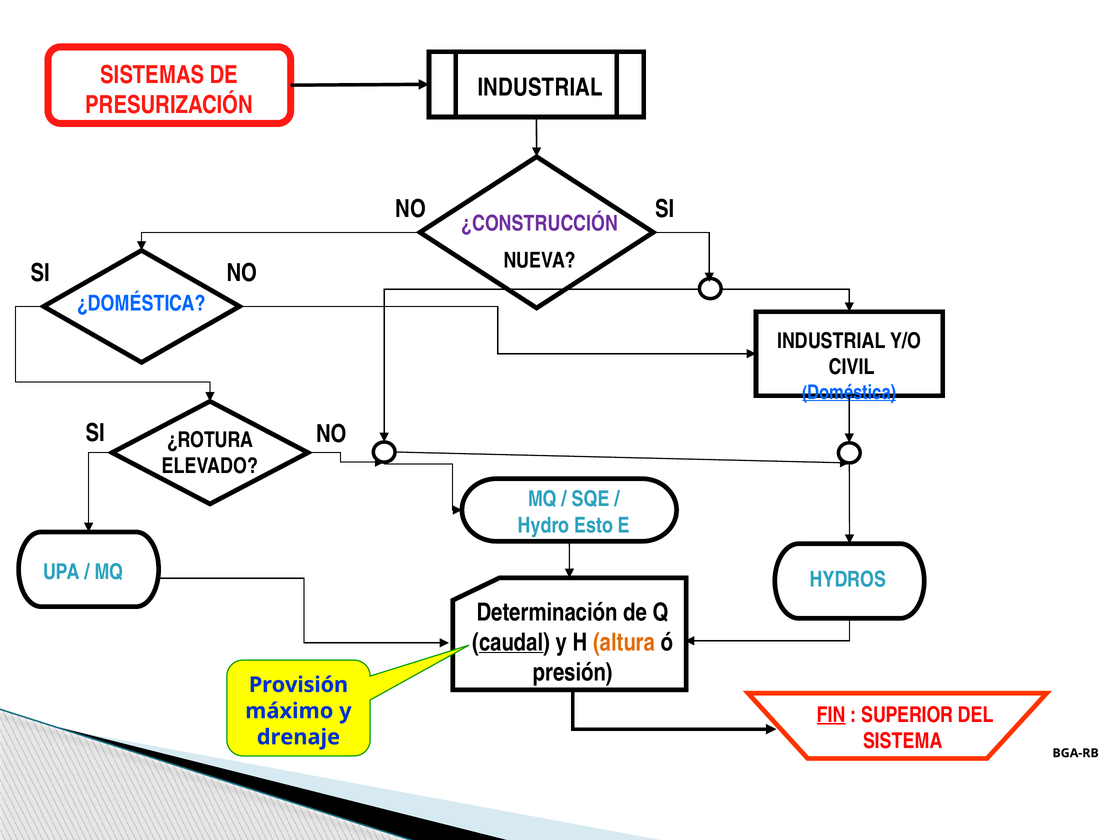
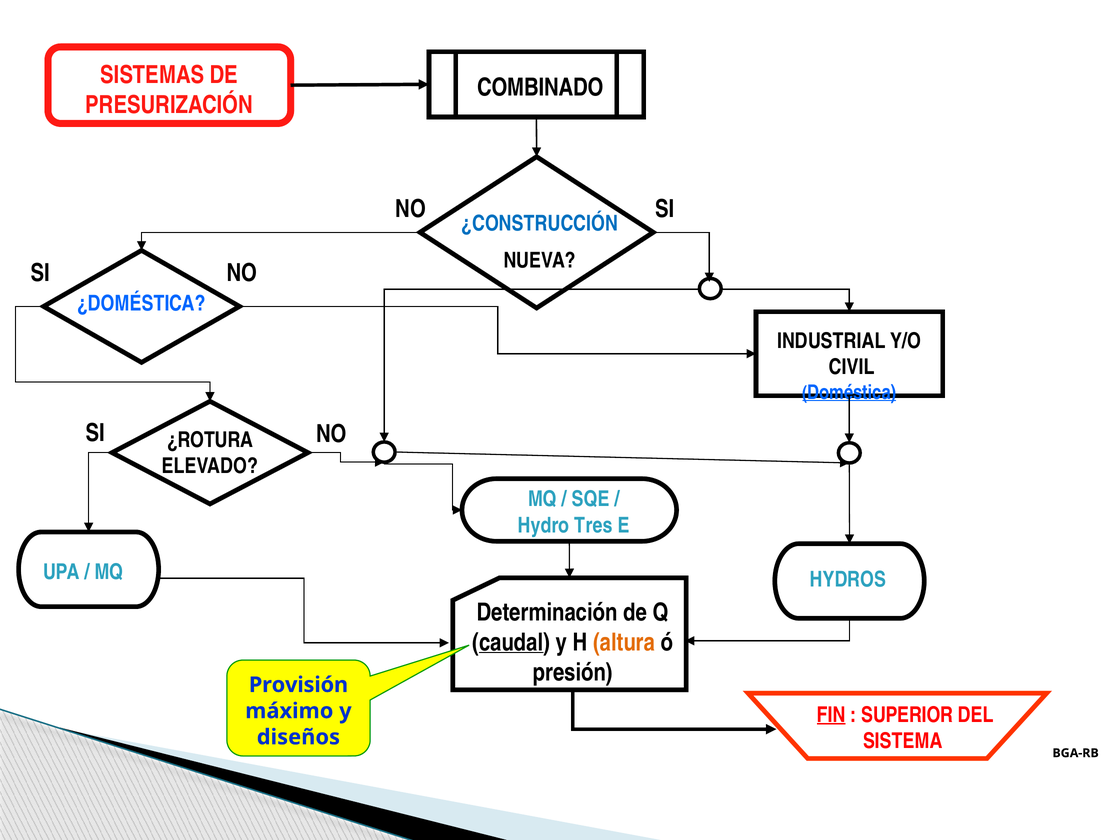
INDUSTRIAL at (540, 88): INDUSTRIAL -> COMBINADO
¿CONSTRUCCIÓN colour: purple -> blue
Esto: Esto -> Tres
drenaje: drenaje -> diseños
